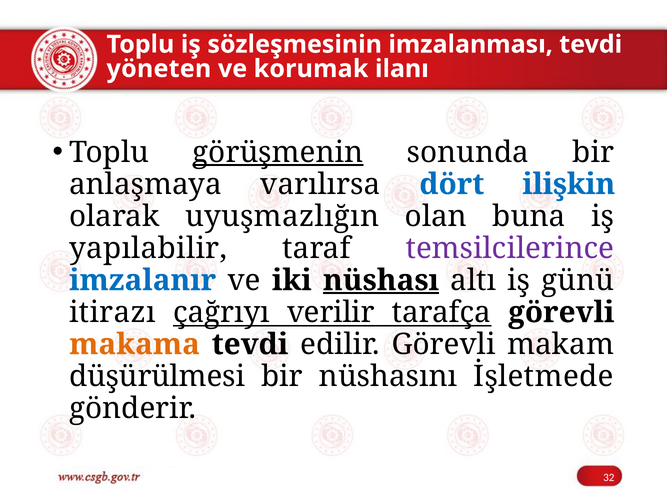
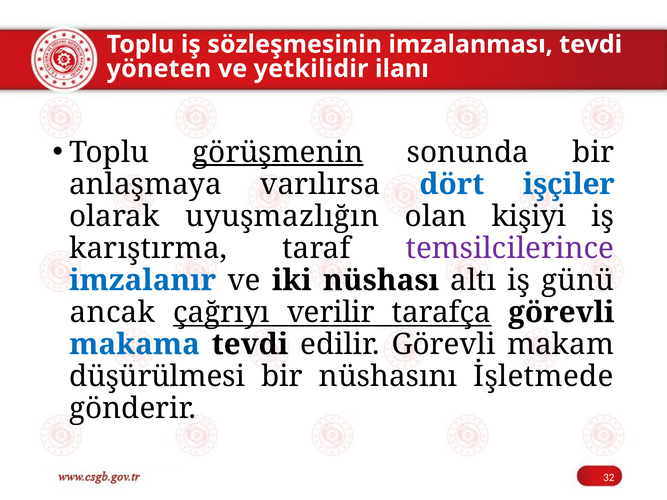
korumak: korumak -> yetkilidir
ilişkin: ilişkin -> işçiler
buna: buna -> kişiyi
yapılabilir: yapılabilir -> karıştırma
nüshası underline: present -> none
itirazı: itirazı -> ancak
makama colour: orange -> blue
